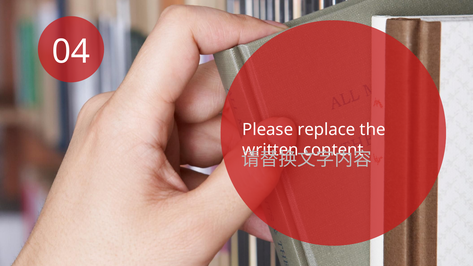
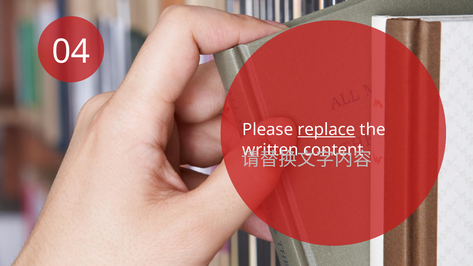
replace underline: none -> present
